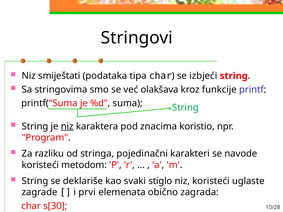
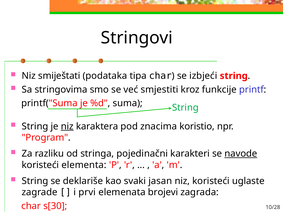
olakšava: olakšava -> smjestiti
navode underline: none -> present
metodom: metodom -> elementa
stiglo: stiglo -> jasan
obično: obično -> brojevi
